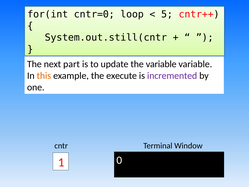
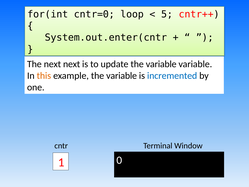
System.out.still(cntr: System.out.still(cntr -> System.out.enter(cntr
next part: part -> next
example the execute: execute -> variable
incremented colour: purple -> blue
